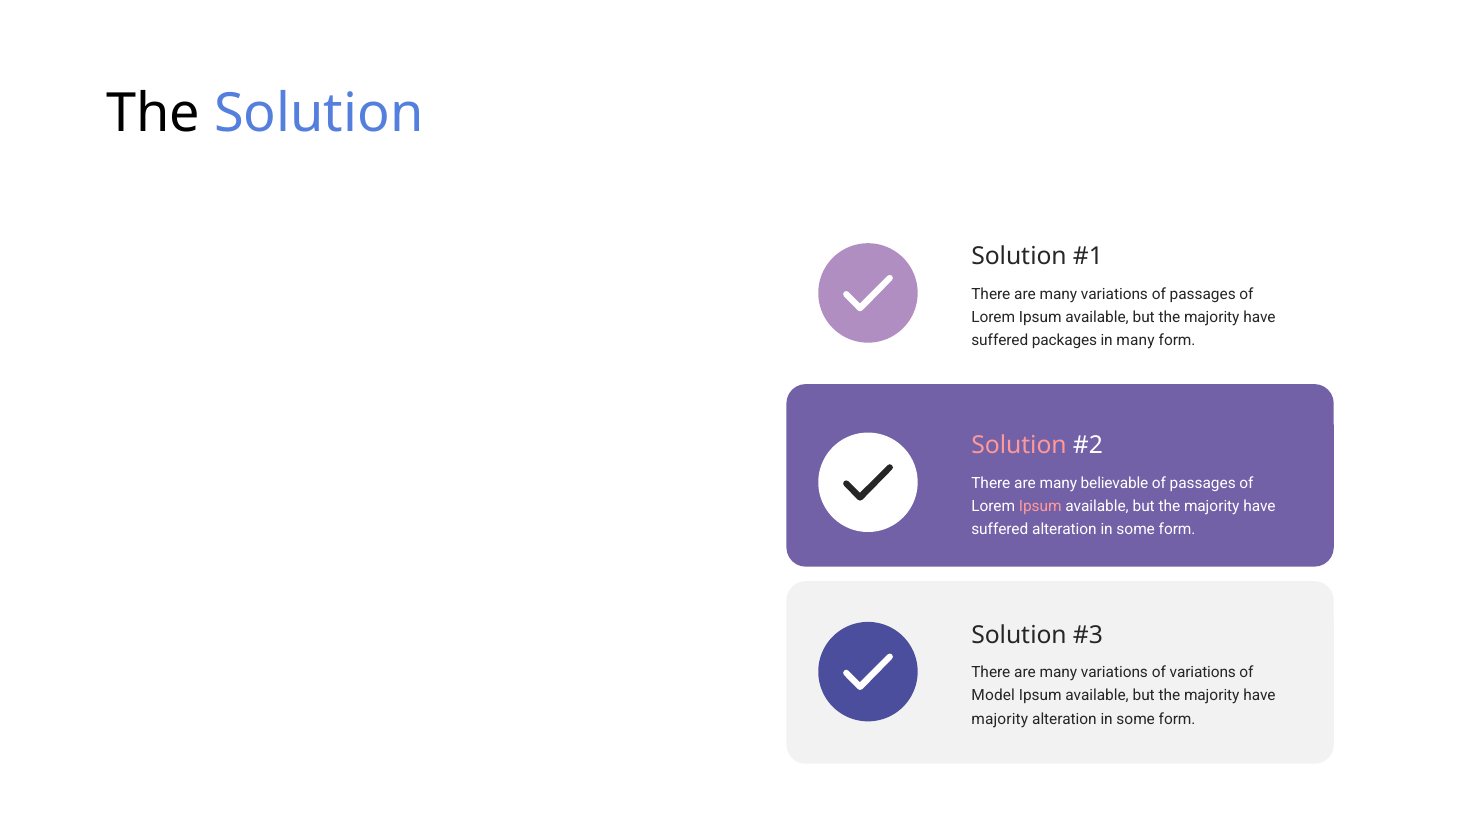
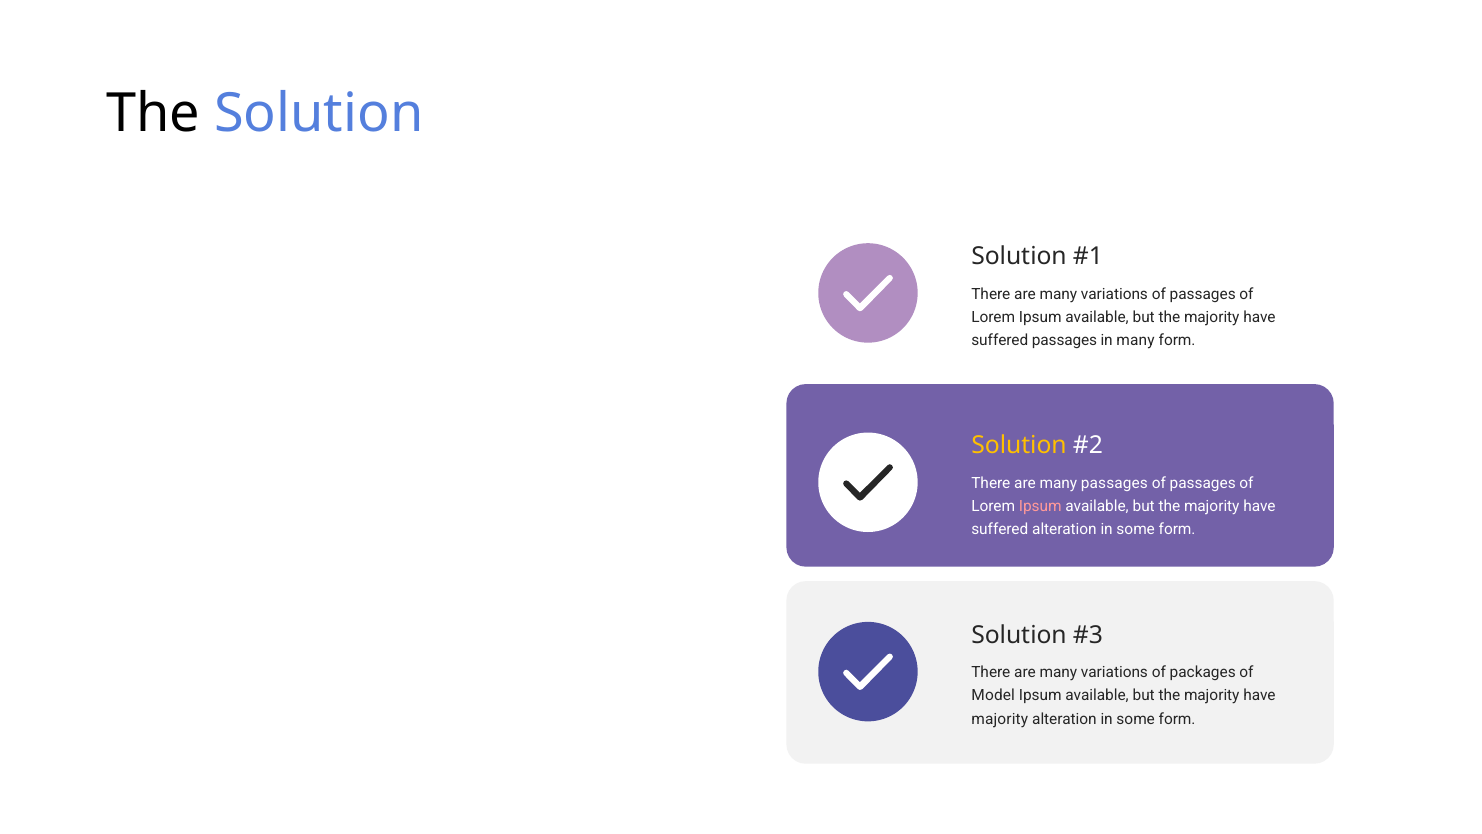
suffered packages: packages -> passages
Solution at (1019, 445) colour: pink -> yellow
many believable: believable -> passages
of variations: variations -> packages
